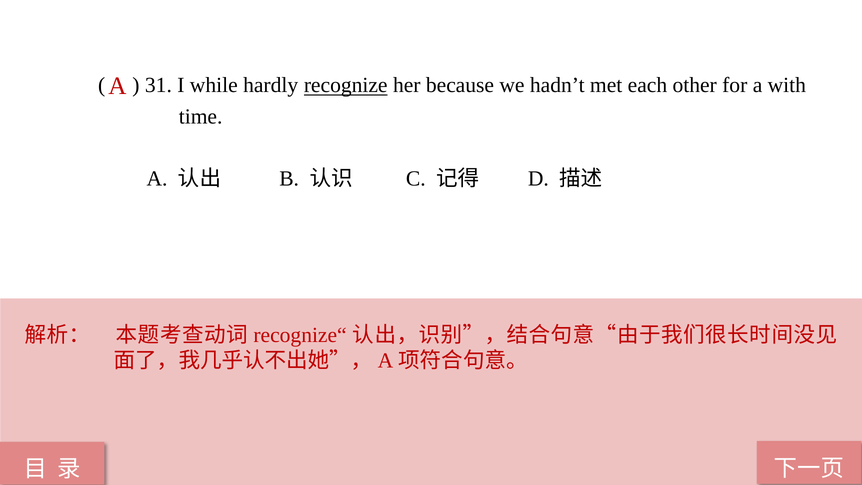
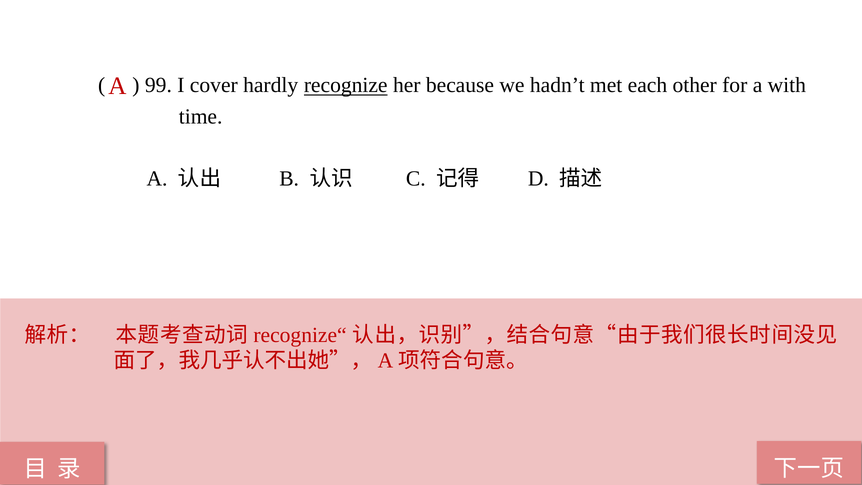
31: 31 -> 99
while: while -> cover
